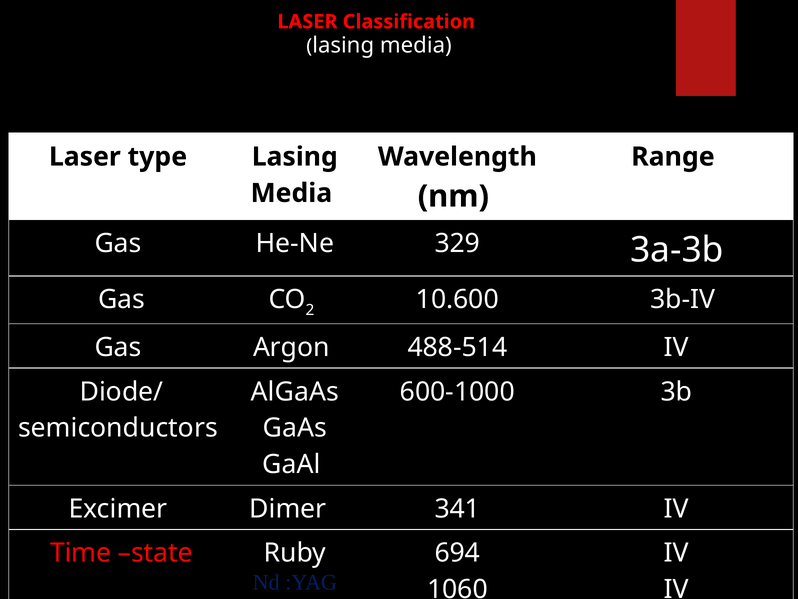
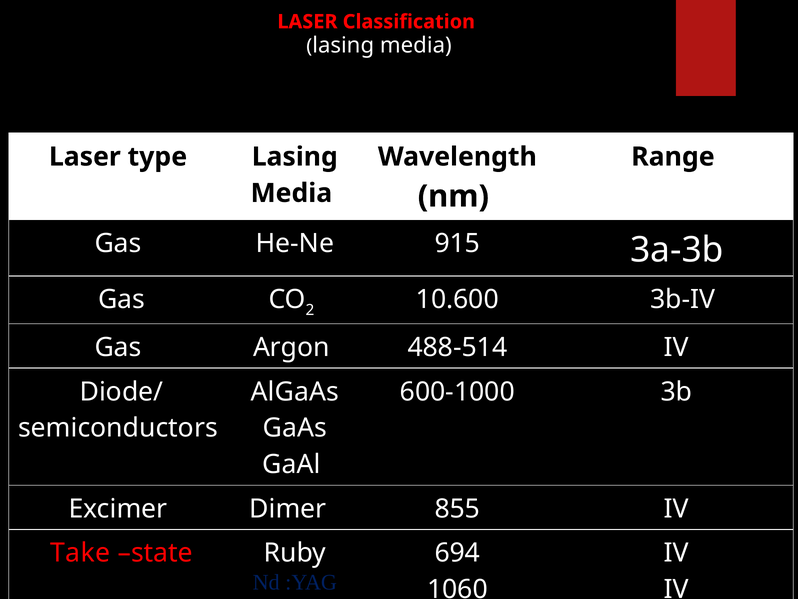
329: 329 -> 915
341: 341 -> 855
Time: Time -> Take
